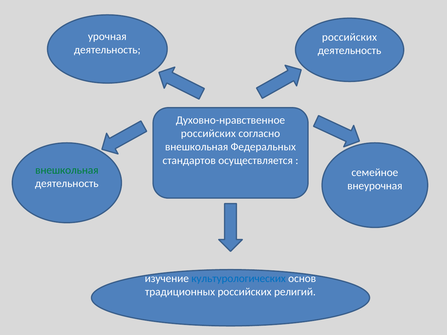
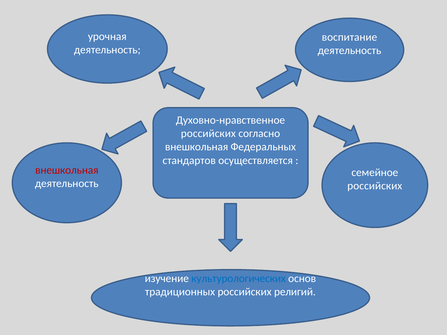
российских at (349, 37): российских -> воспитание
внешкольная at (67, 170) colour: green -> red
внеурочная at (375, 186): внеурочная -> российских
